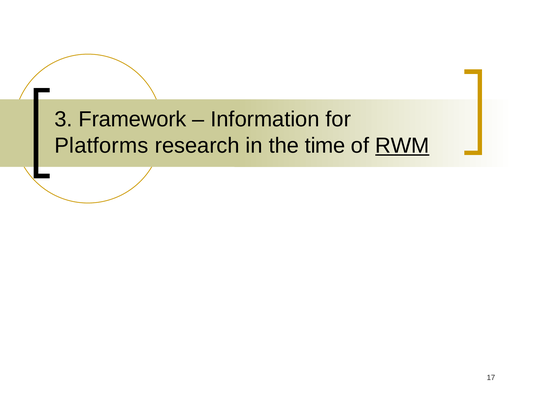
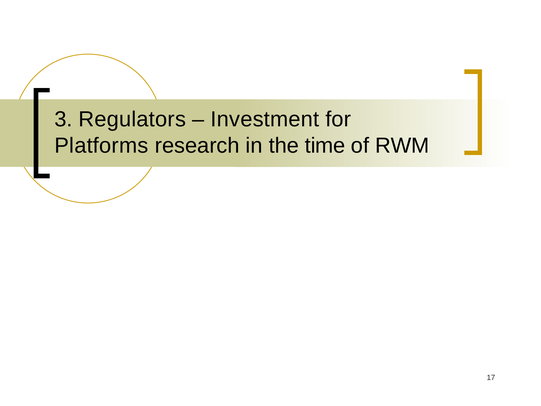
Framework: Framework -> Regulators
Information: Information -> Investment
RWM underline: present -> none
